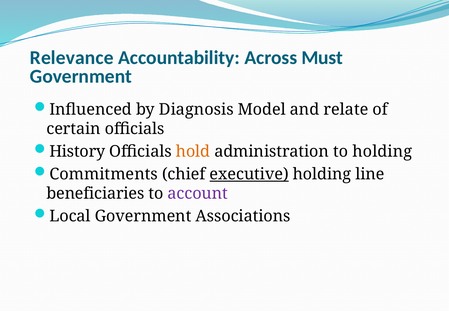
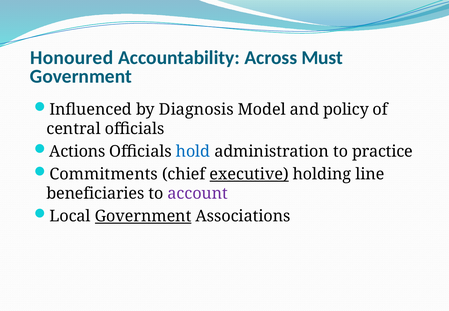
Relevance: Relevance -> Honoured
relate: relate -> policy
certain: certain -> central
History: History -> Actions
hold colour: orange -> blue
to holding: holding -> practice
Government at (143, 216) underline: none -> present
